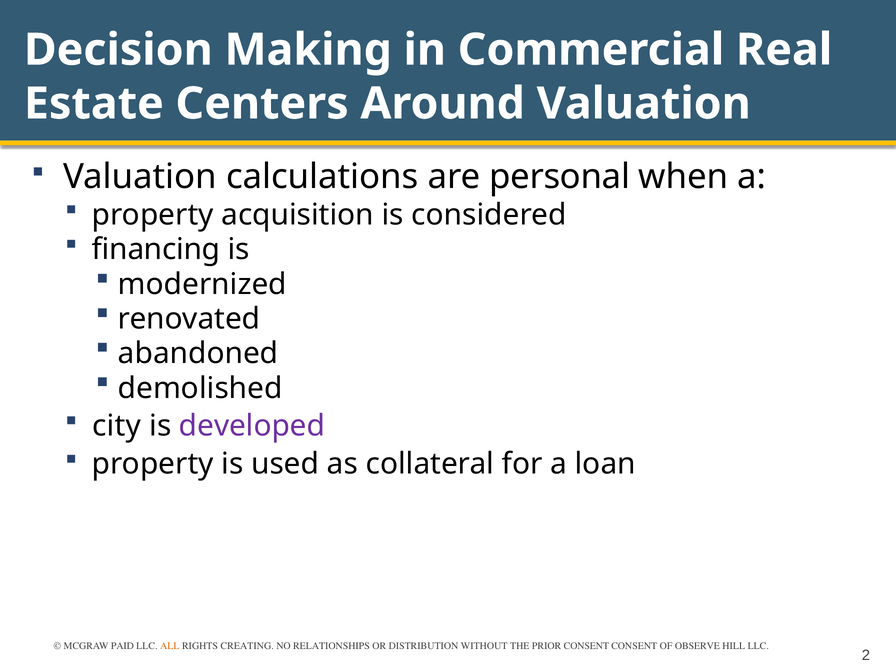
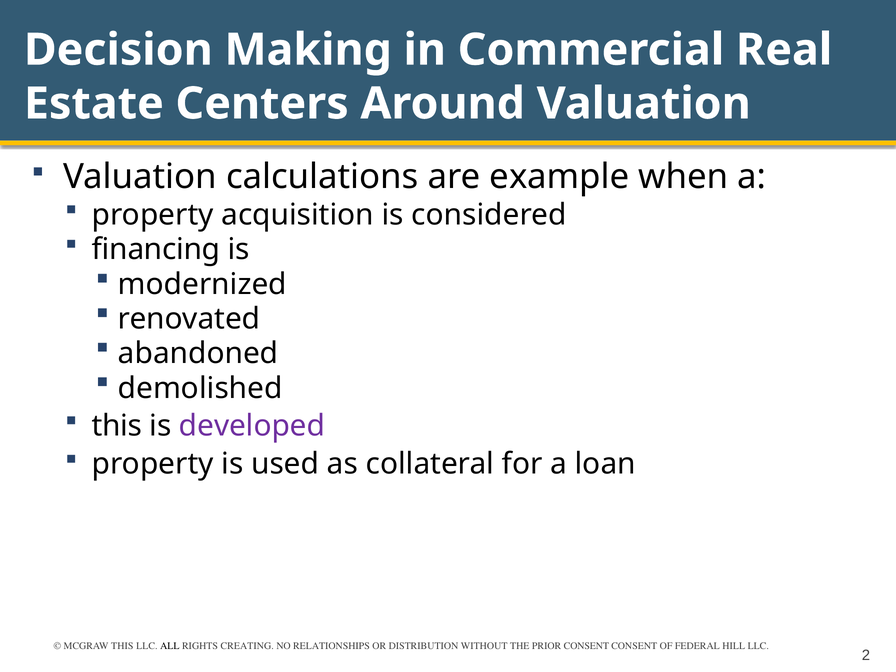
personal: personal -> example
city at (117, 426): city -> this
MCGRAW PAID: PAID -> THIS
ALL colour: orange -> black
OBSERVE: OBSERVE -> FEDERAL
